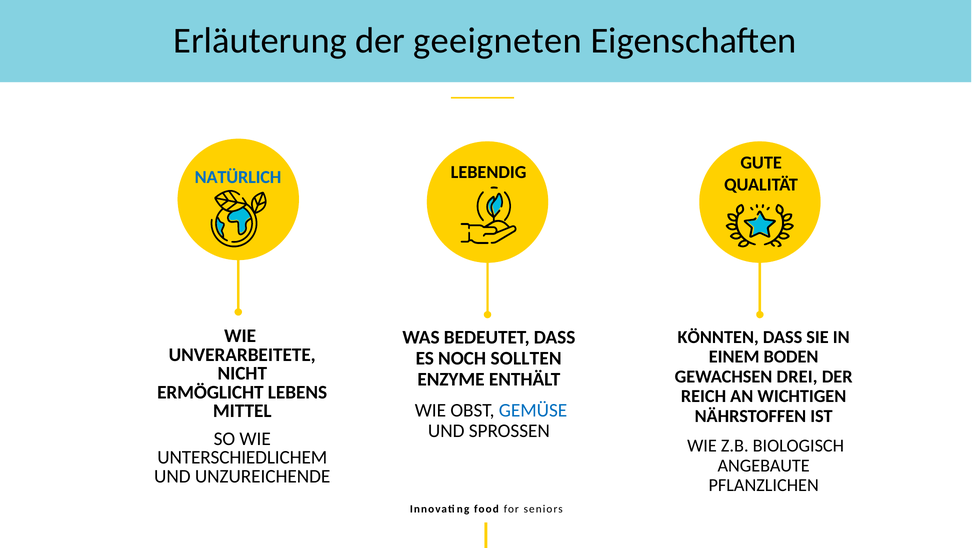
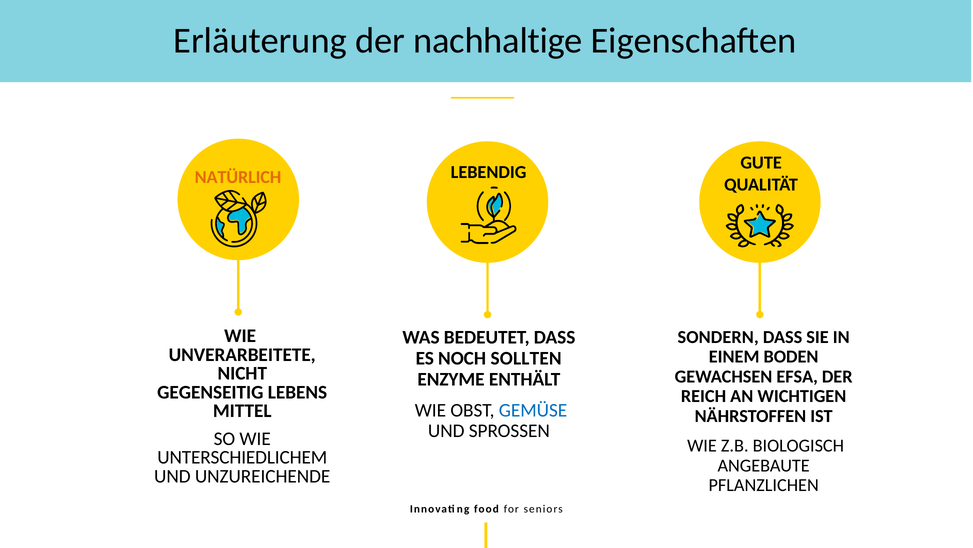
geeigneten: geeigneten -> nachhaltige
NATÜRLICH colour: blue -> orange
KÖNNTEN: KÖNNTEN -> SONDERN
DREI: DREI -> EFSA
ERMÖGLICHT: ERMÖGLICHT -> GEGENSEITIG
